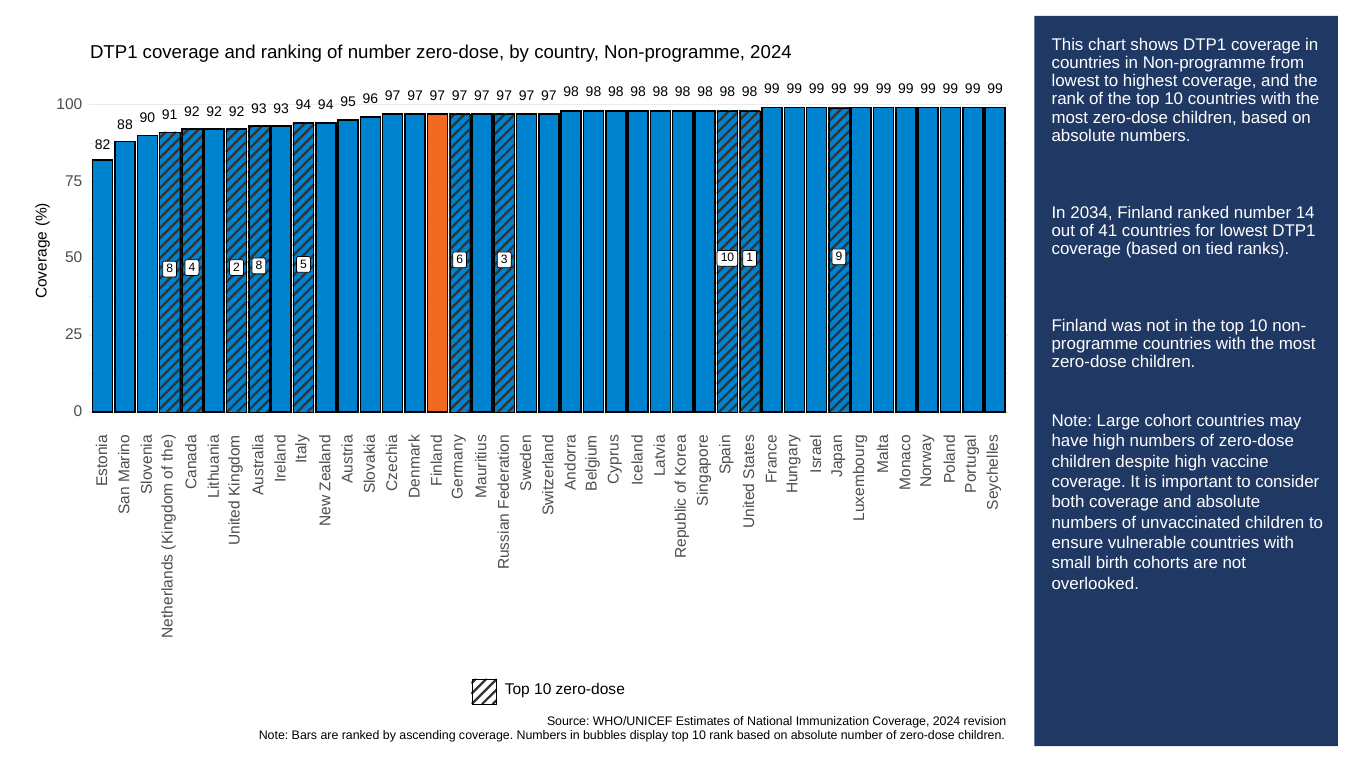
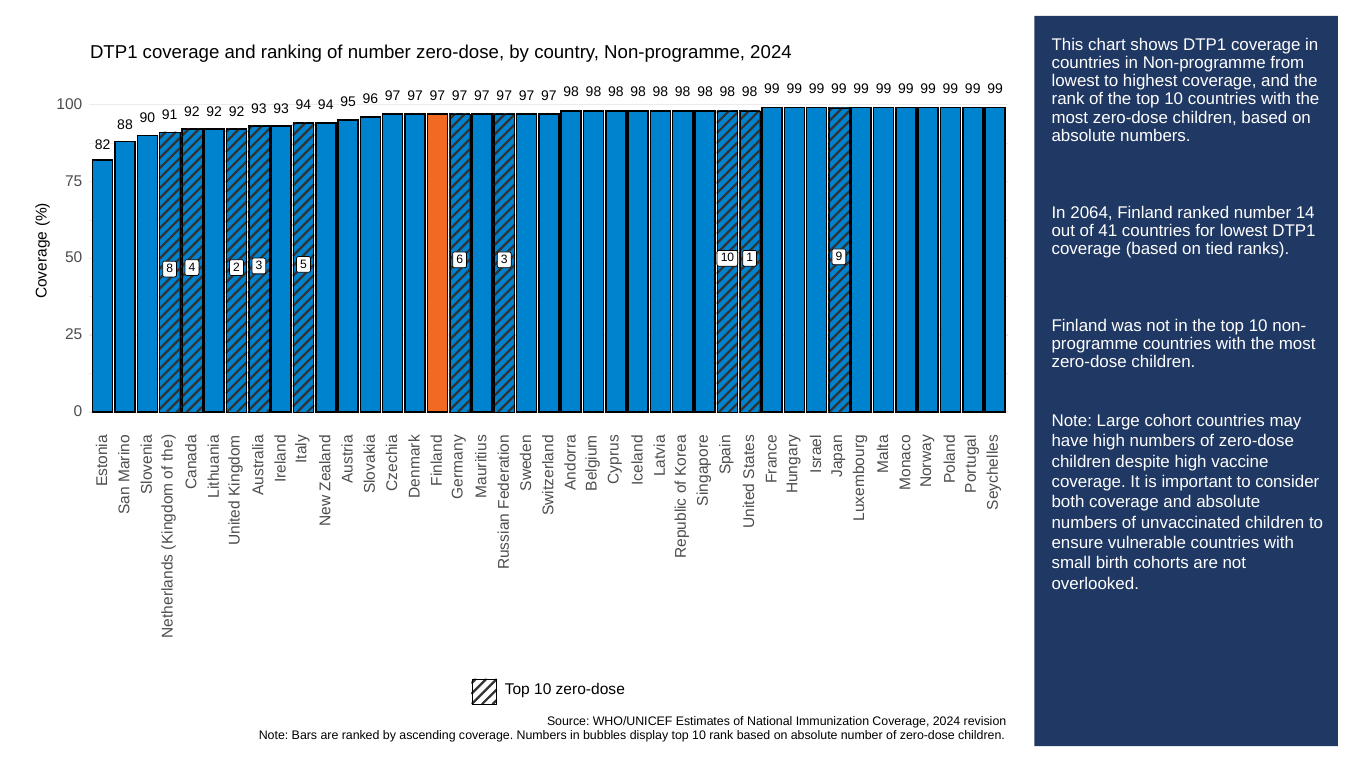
2034: 2034 -> 2064
4 8: 8 -> 3
